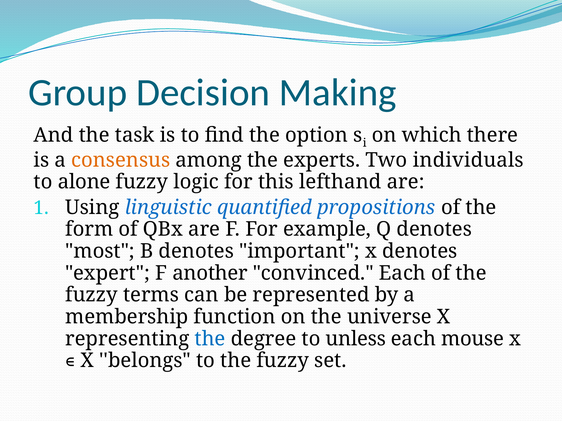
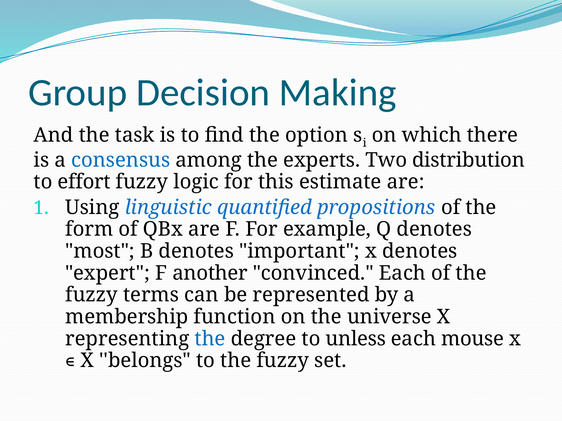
consensus colour: orange -> blue
individuals: individuals -> distribution
alone: alone -> effort
lefthand: lefthand -> estimate
